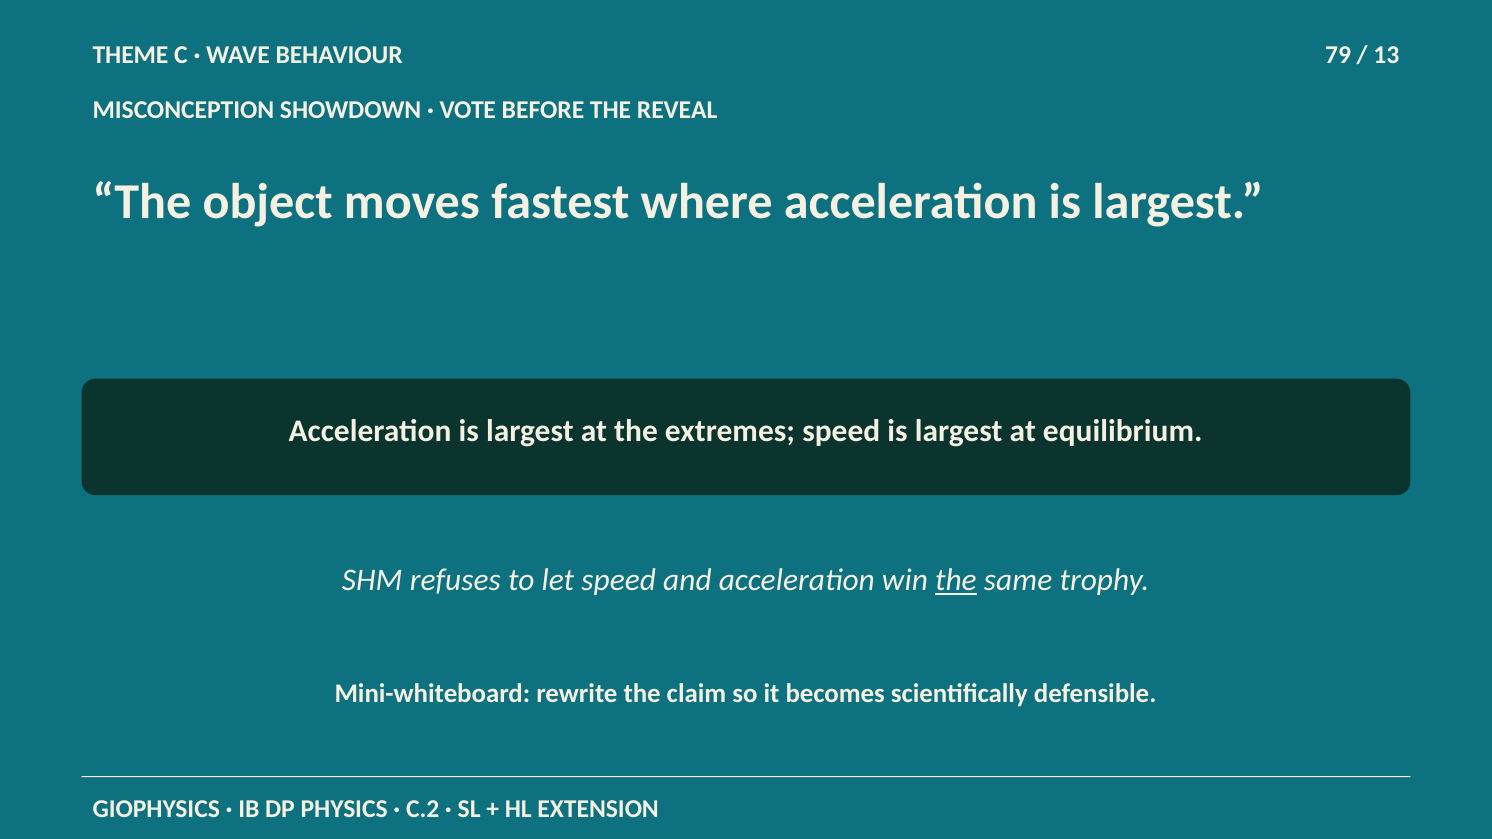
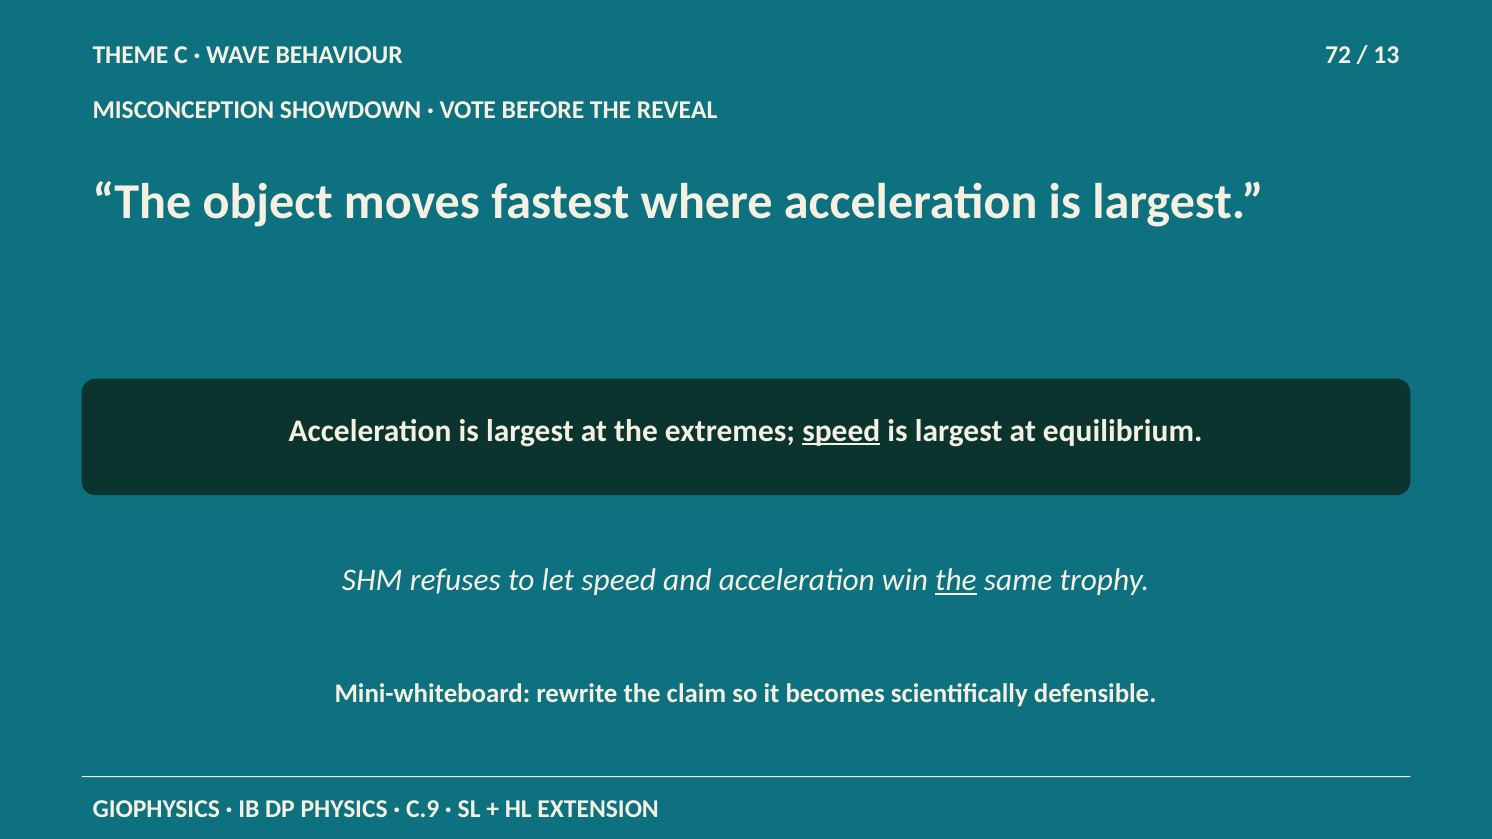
79: 79 -> 72
speed at (841, 431) underline: none -> present
C.2: C.2 -> C.9
